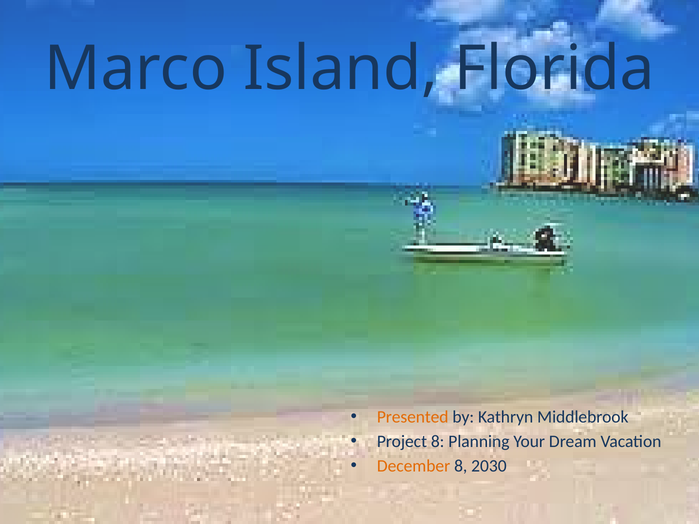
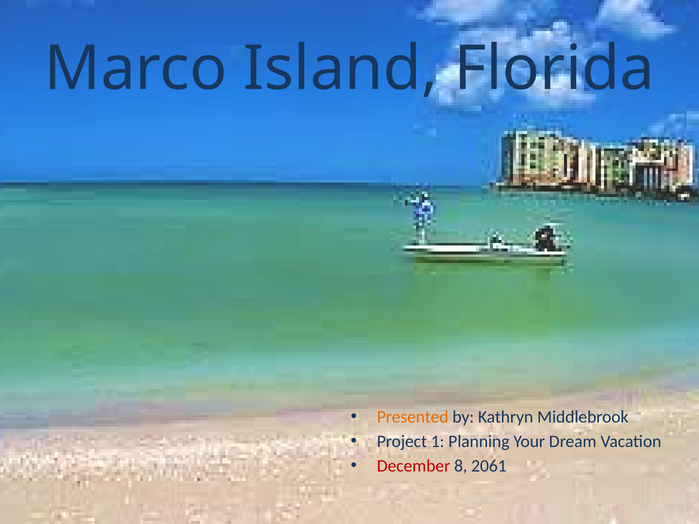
Project 8: 8 -> 1
December colour: orange -> red
2030: 2030 -> 2061
